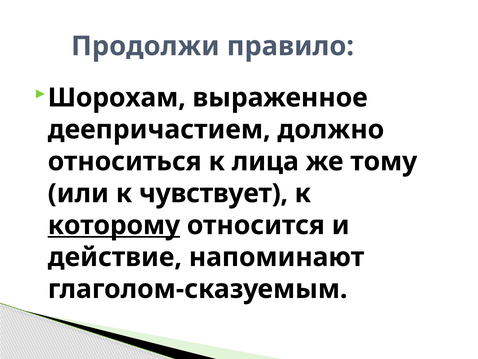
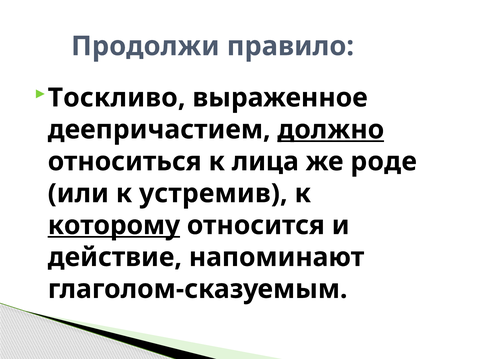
Шорохам: Шорохам -> Тоскливо
должно underline: none -> present
тому: тому -> роде
чувствует: чувствует -> устремив
